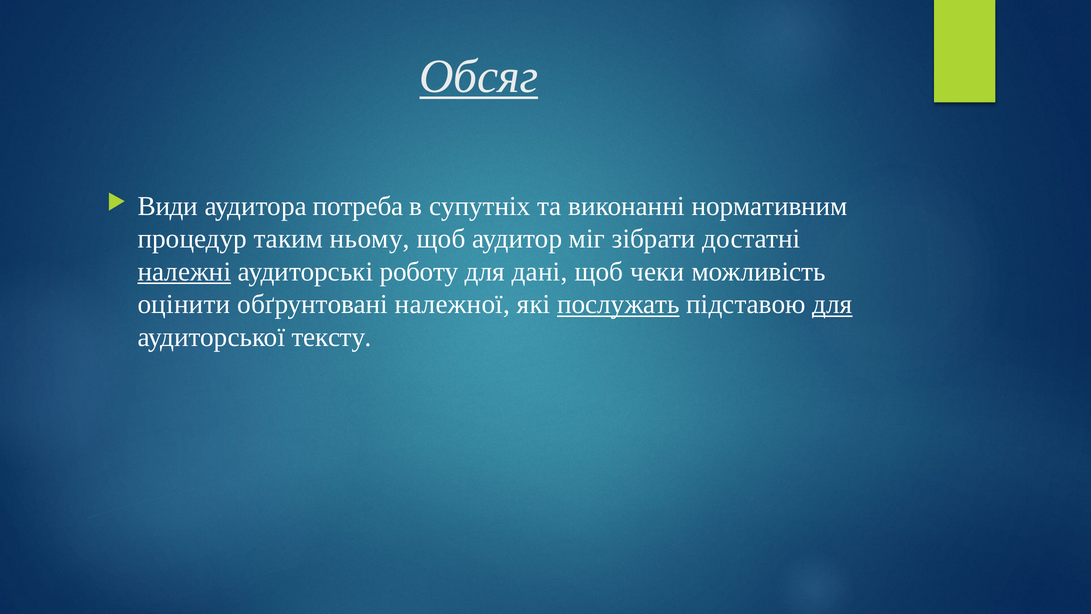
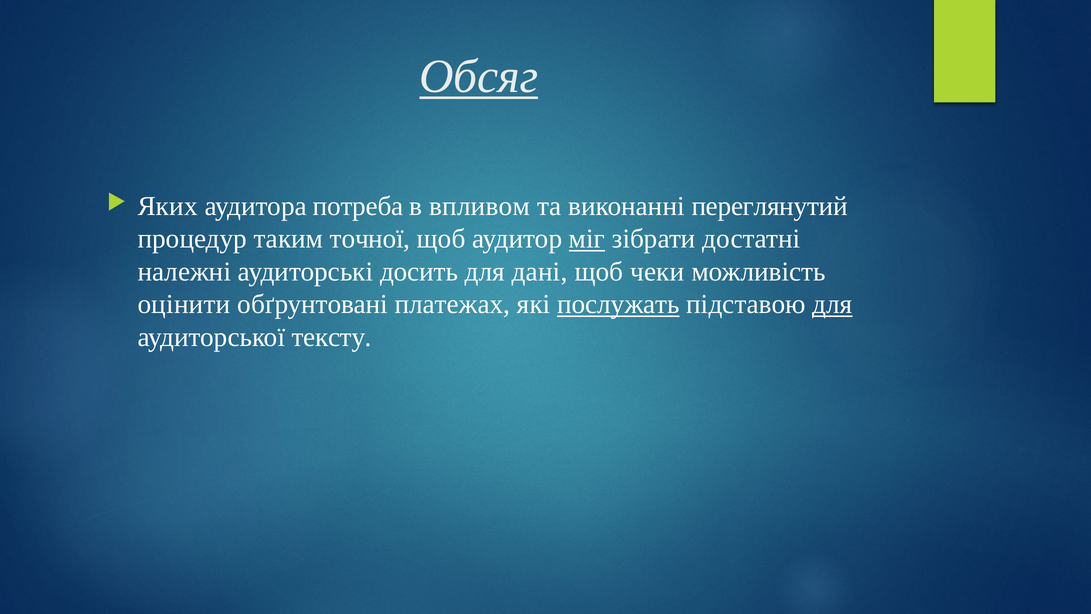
Види: Види -> Яких
супутніх: супутніх -> впливом
нормативним: нормативним -> переглянутий
ньому: ньому -> точної
міг underline: none -> present
належні underline: present -> none
роботу: роботу -> досить
належної: належної -> платежах
